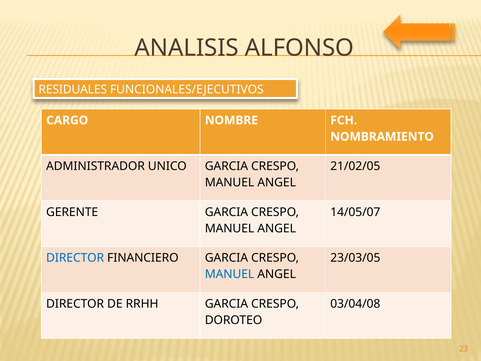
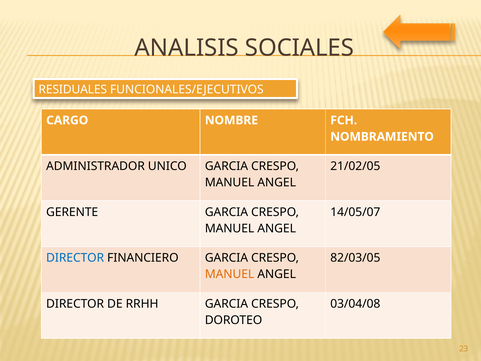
ALFONSO: ALFONSO -> SOCIALES
23/03/05: 23/03/05 -> 82/03/05
MANUEL at (230, 274) colour: blue -> orange
